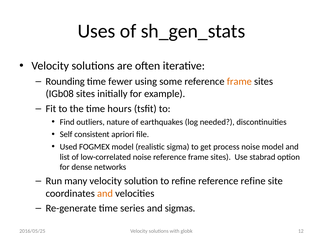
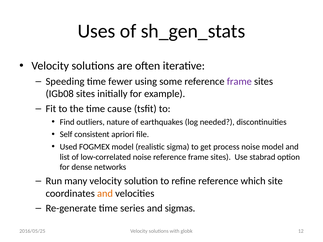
Rounding: Rounding -> Speeding
frame at (239, 82) colour: orange -> purple
hours: hours -> cause
reference refine: refine -> which
